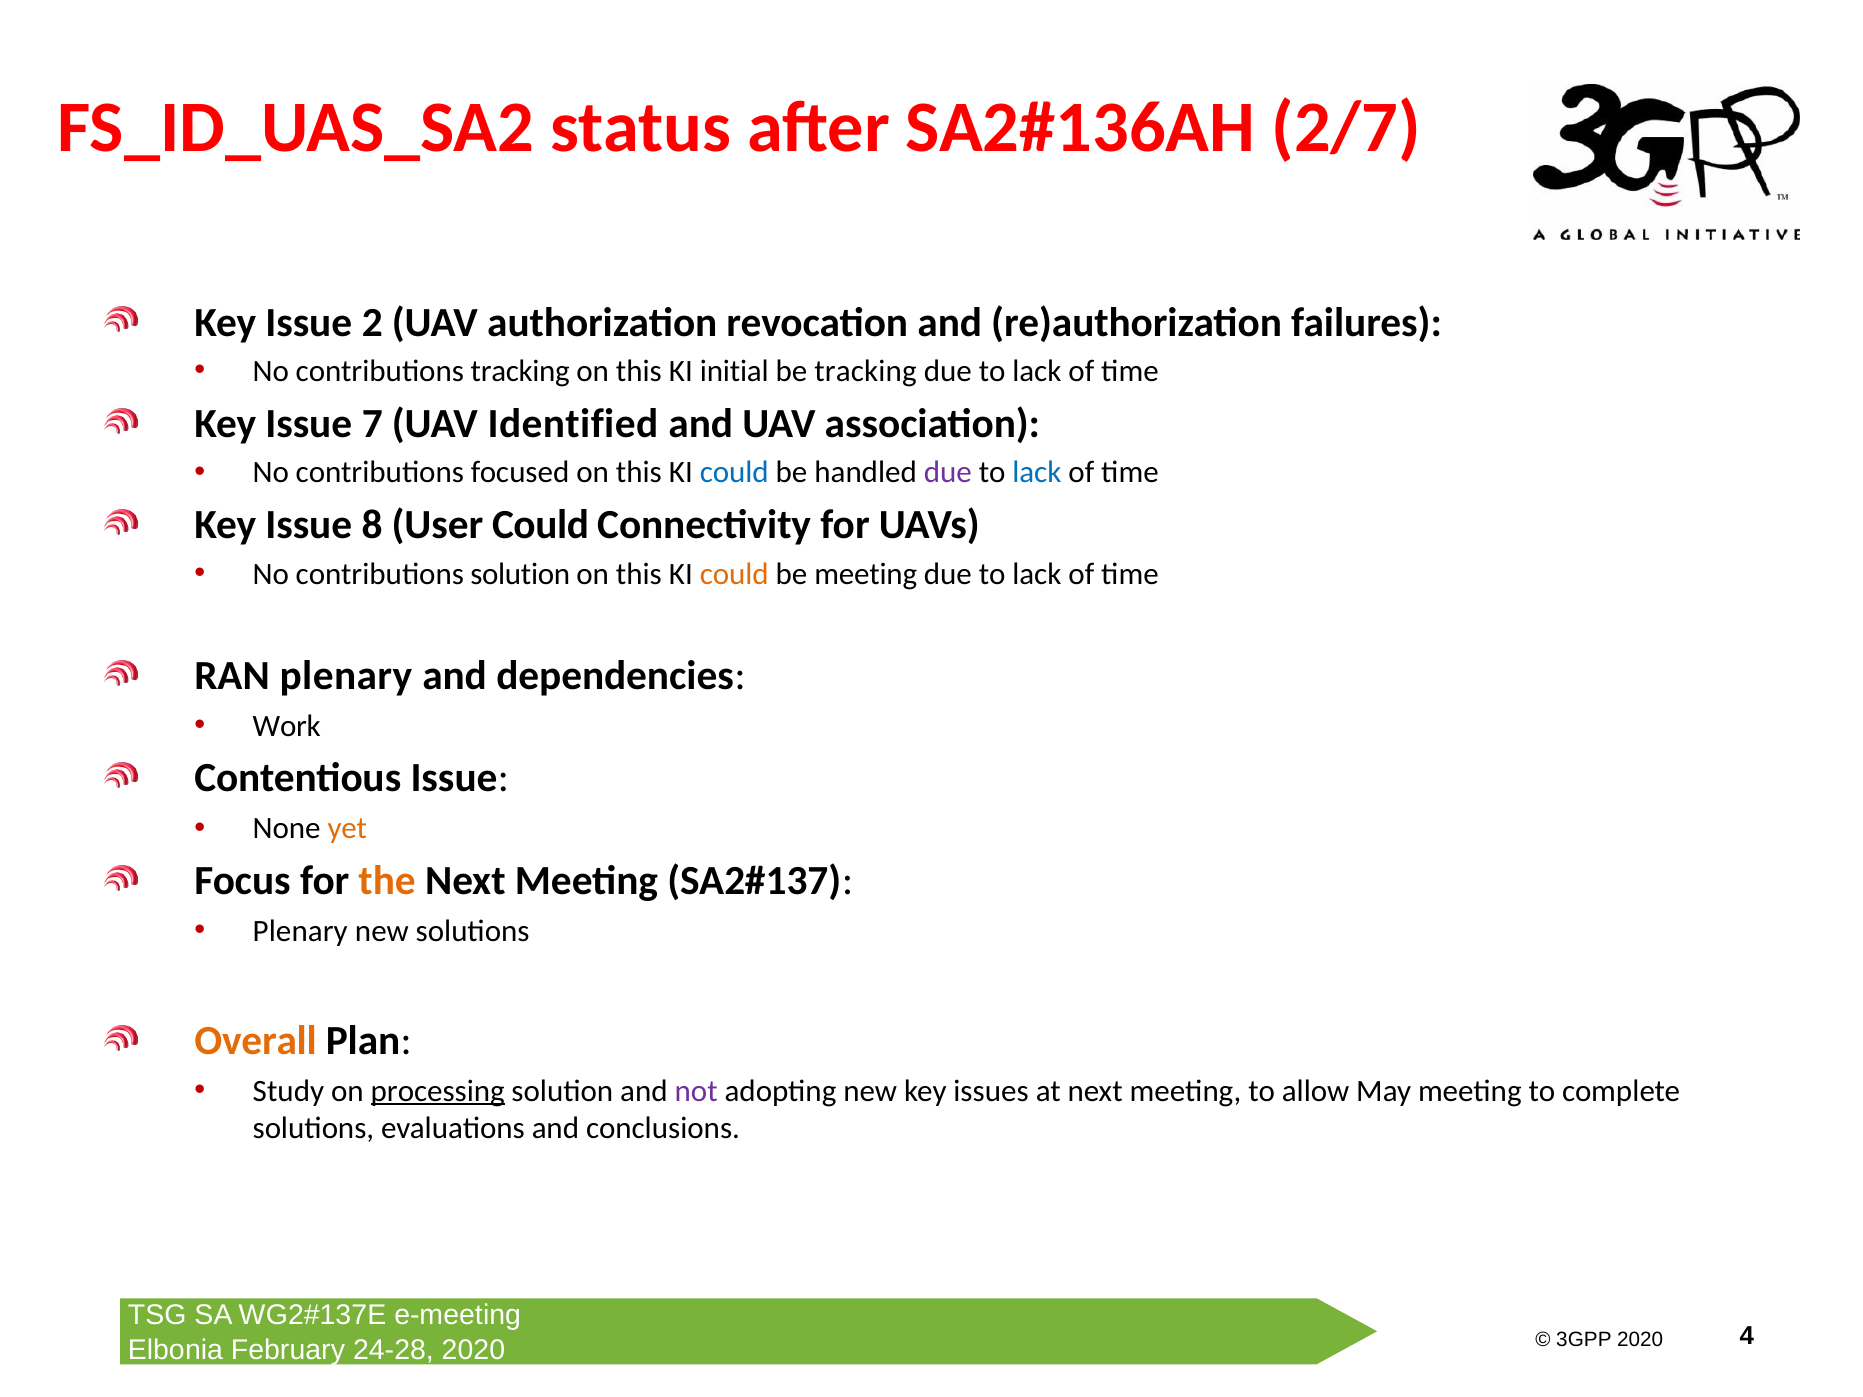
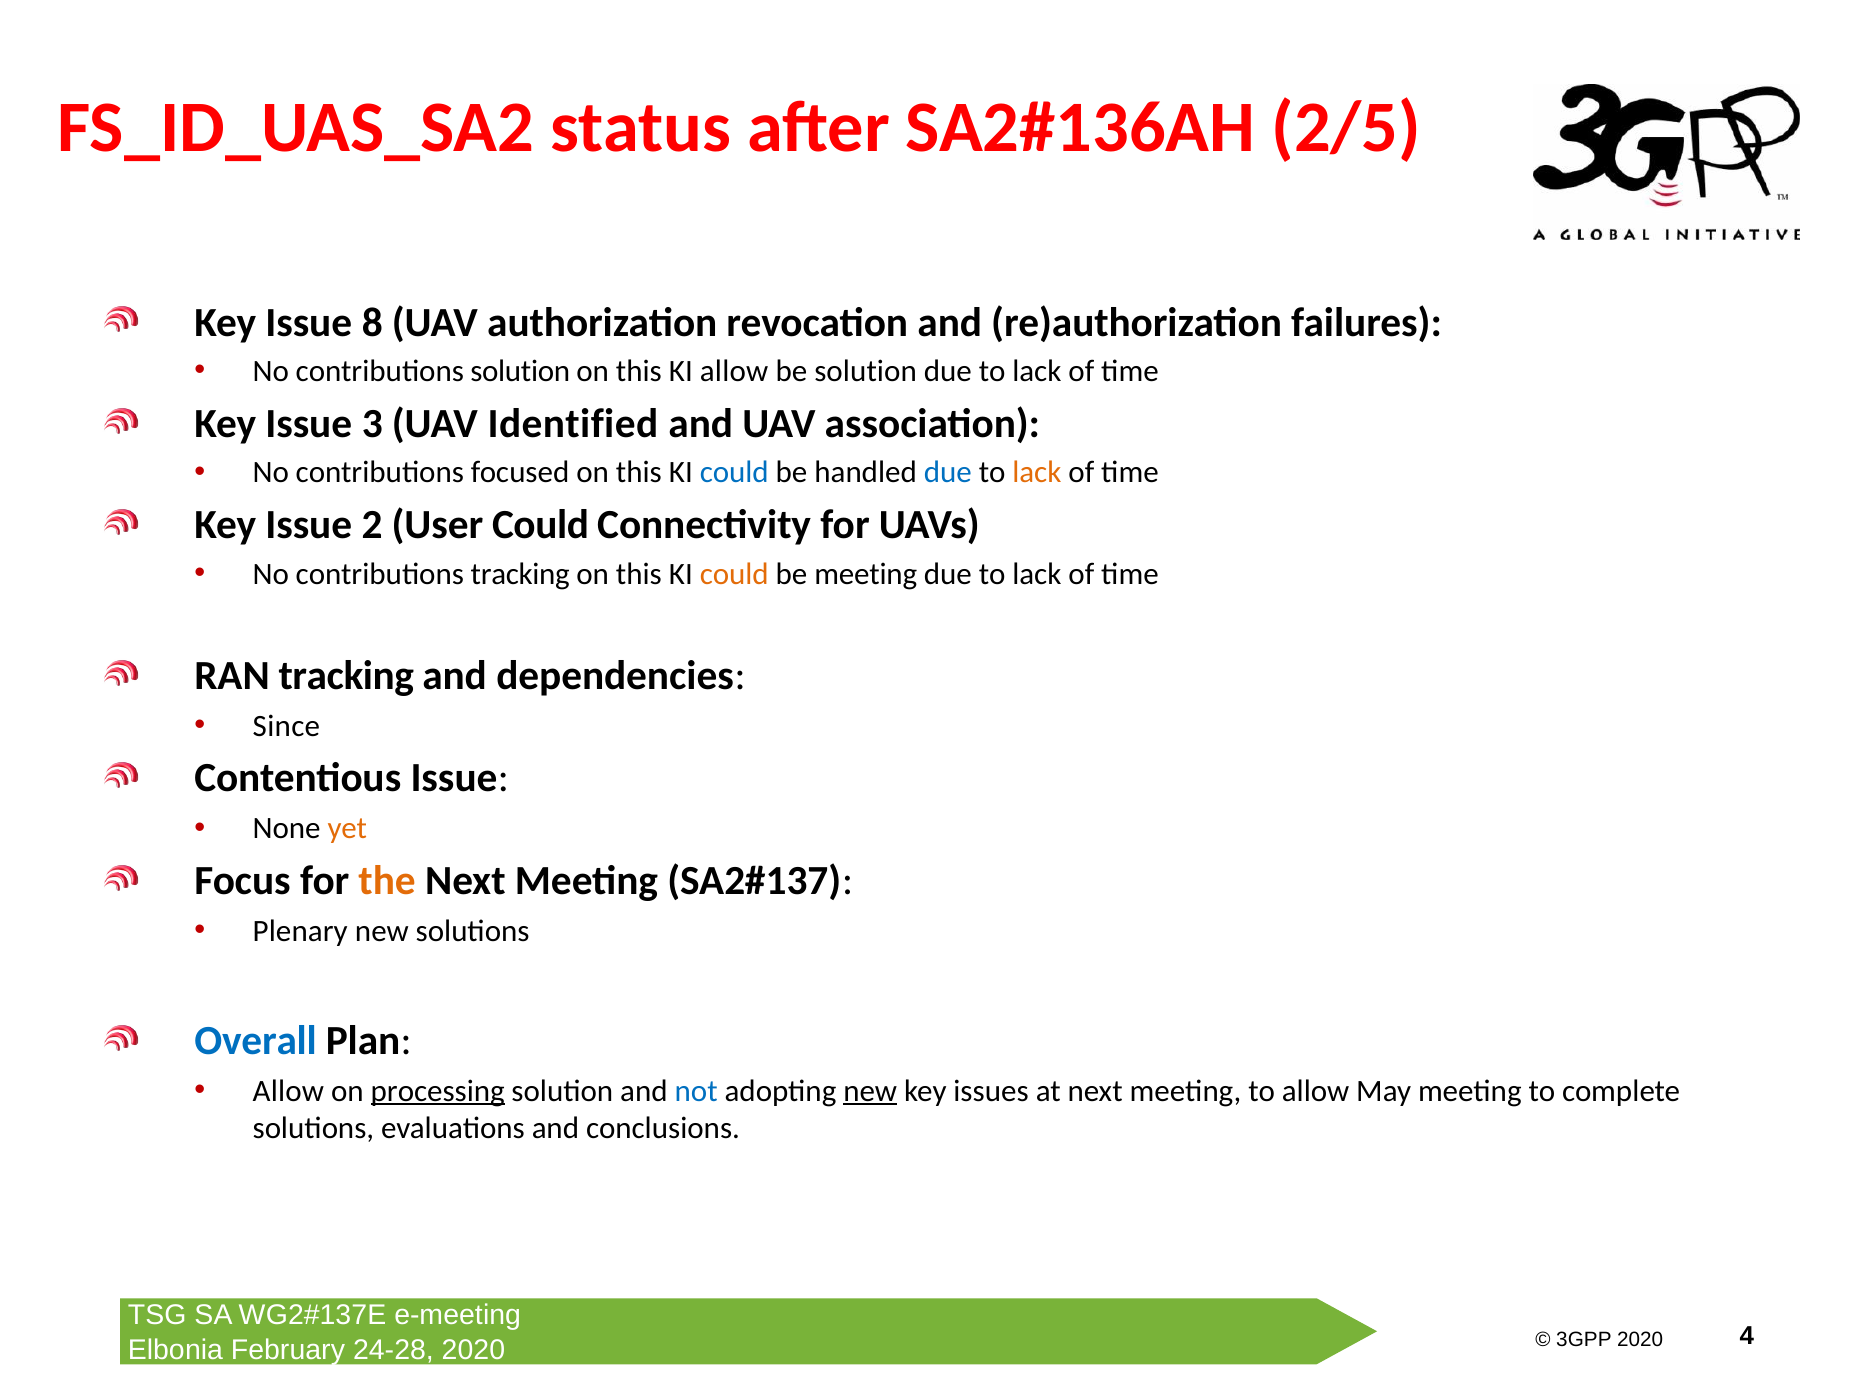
2/7: 2/7 -> 2/5
2: 2 -> 8
contributions tracking: tracking -> solution
KI initial: initial -> allow
be tracking: tracking -> solution
7: 7 -> 3
due at (948, 473) colour: purple -> blue
lack at (1037, 473) colour: blue -> orange
8: 8 -> 2
contributions solution: solution -> tracking
RAN plenary: plenary -> tracking
Work: Work -> Since
Overall colour: orange -> blue
Study at (288, 1091): Study -> Allow
not colour: purple -> blue
new at (870, 1091) underline: none -> present
